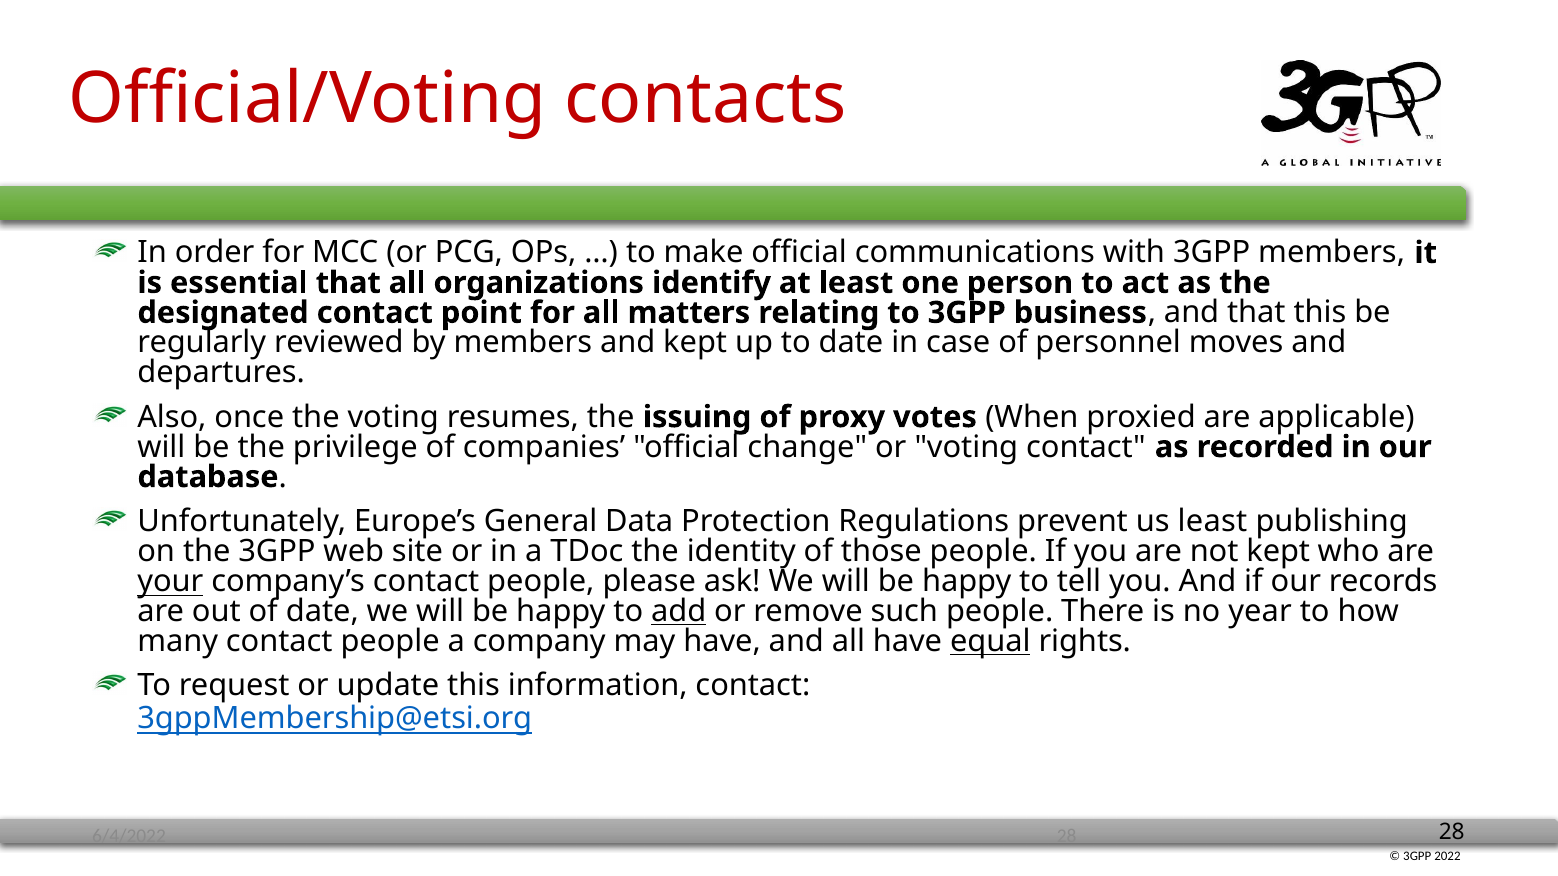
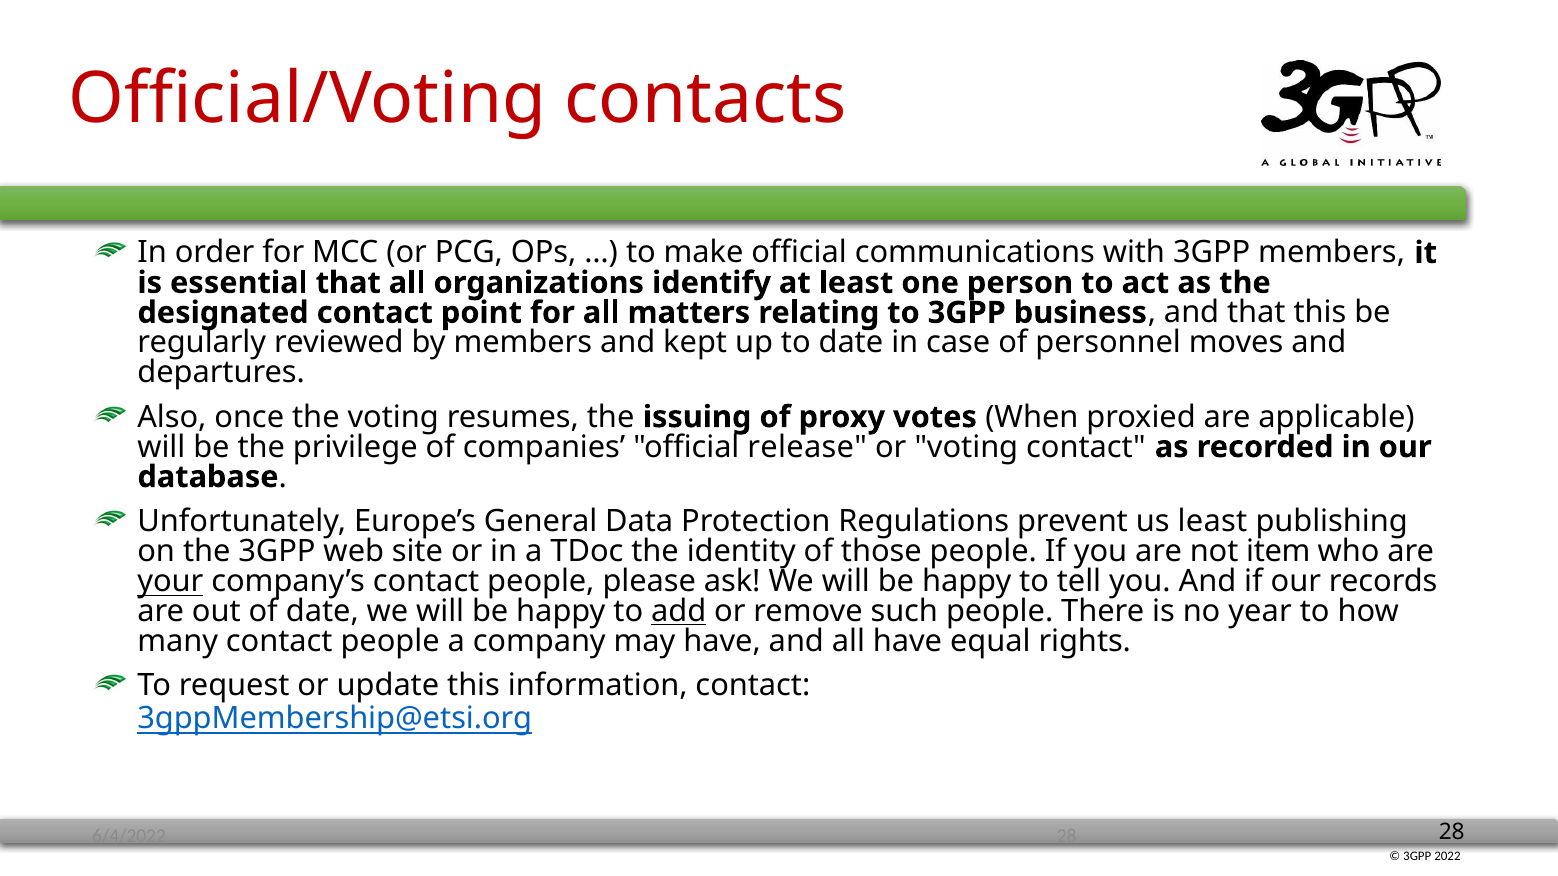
change: change -> release
not kept: kept -> item
equal underline: present -> none
